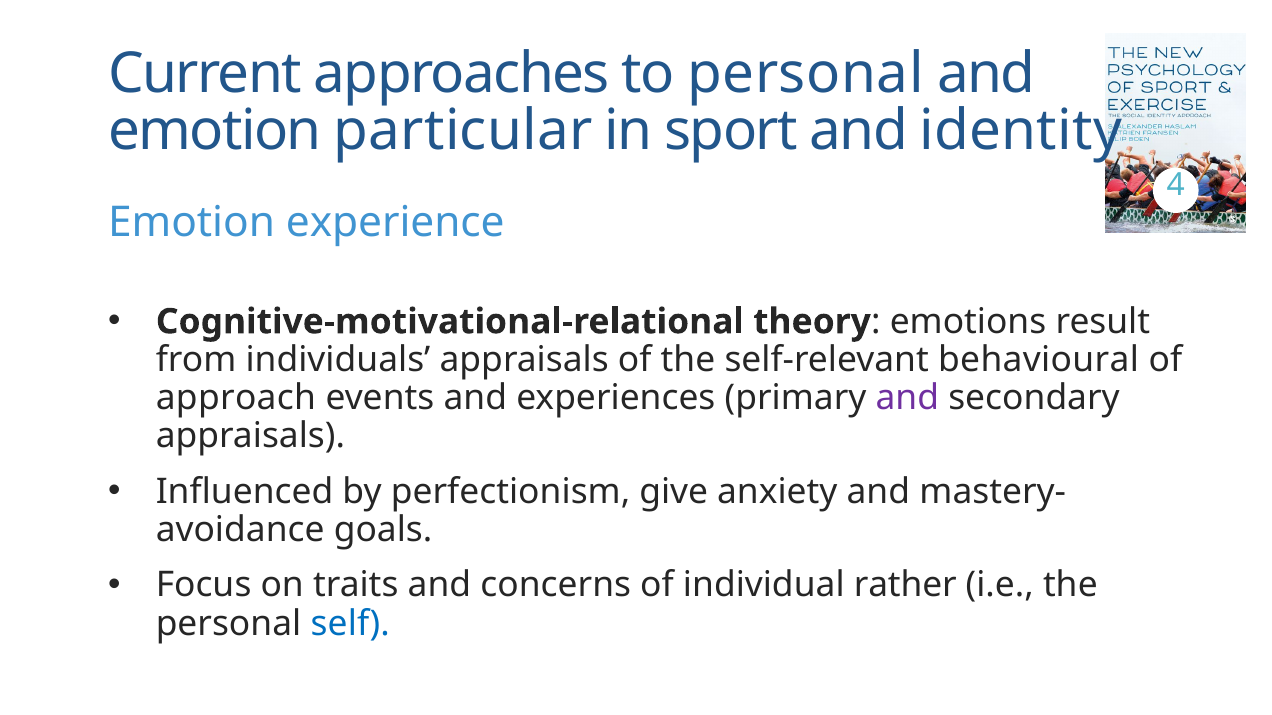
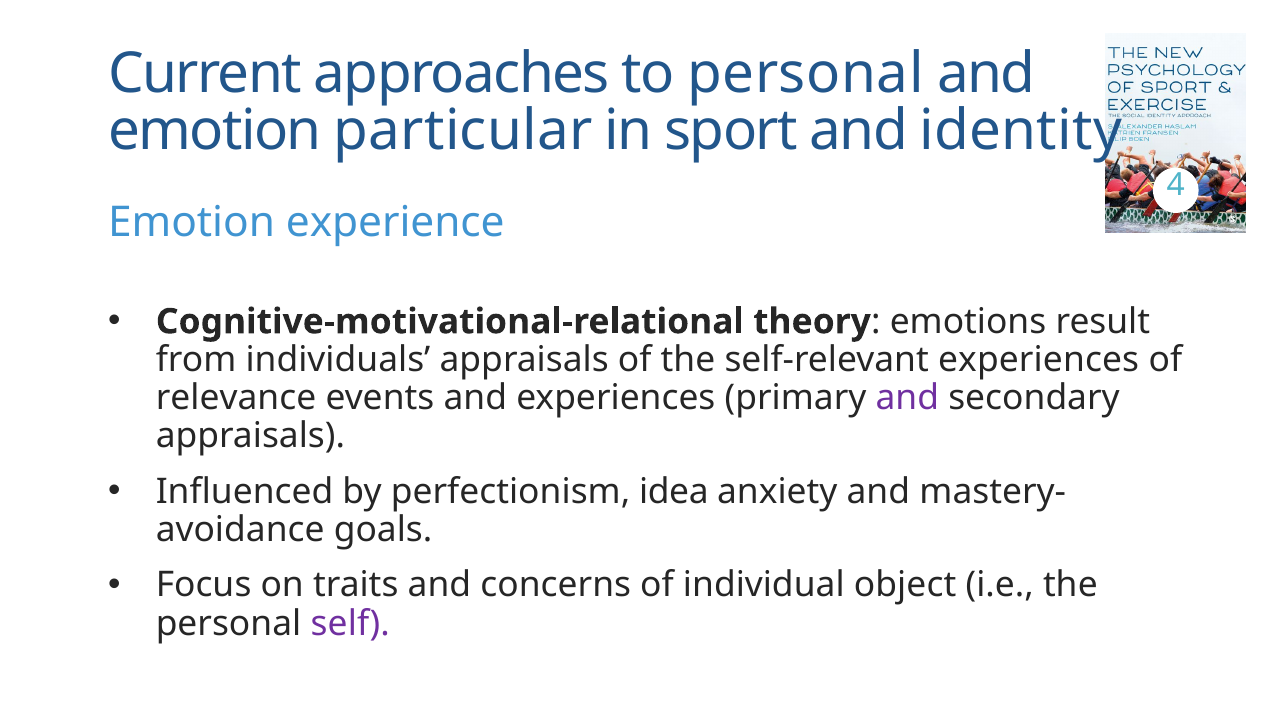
self-relevant behavioural: behavioural -> experiences
approach: approach -> relevance
give: give -> idea
rather: rather -> object
self colour: blue -> purple
